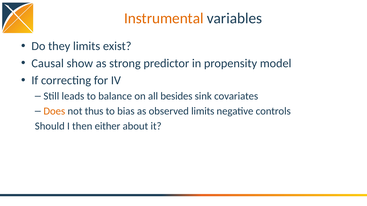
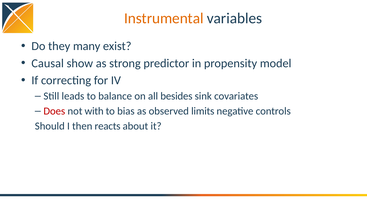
they limits: limits -> many
Does colour: orange -> red
thus: thus -> with
either: either -> reacts
